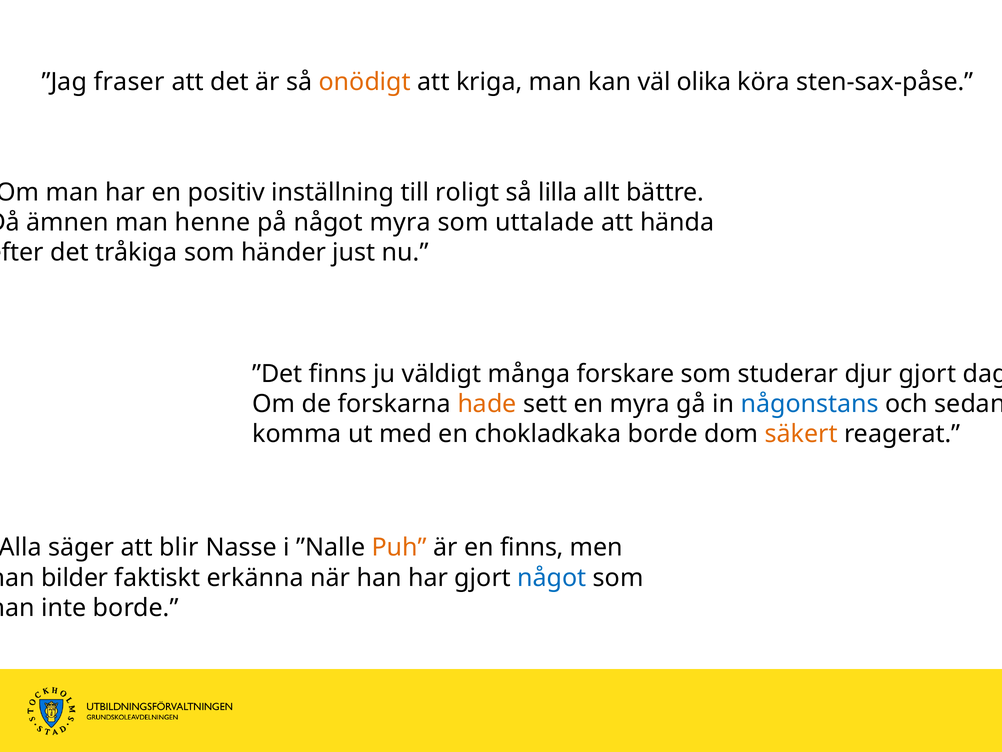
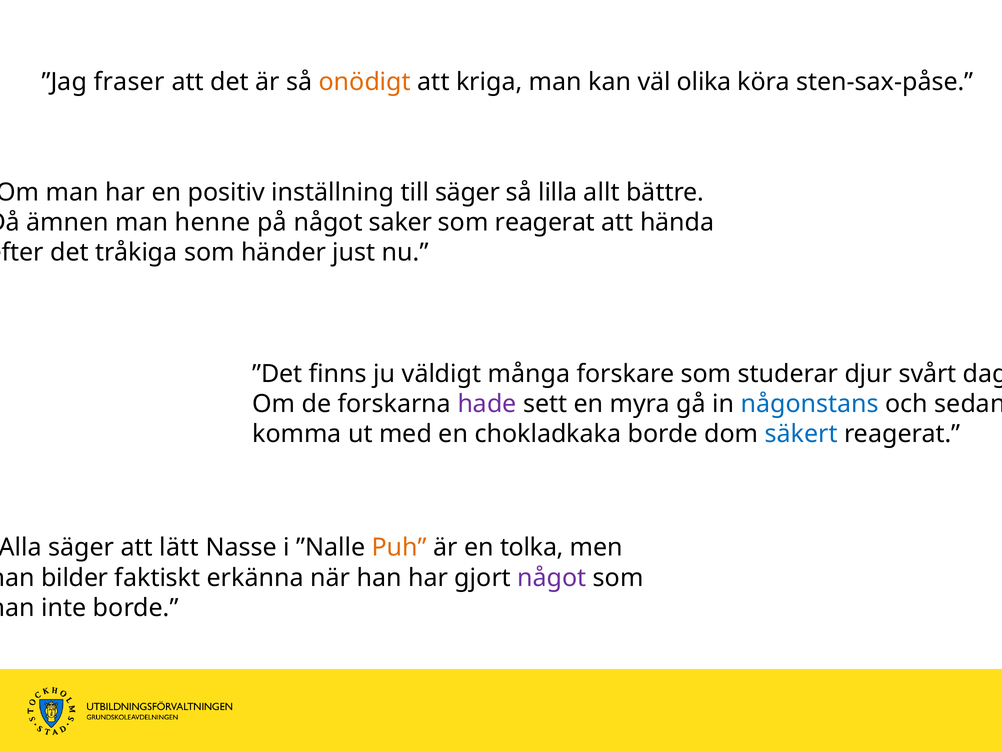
till roligt: roligt -> säger
något myra: myra -> saker
som uttalade: uttalade -> reagerat
djur gjort: gjort -> svårt
hade colour: orange -> purple
säkert colour: orange -> blue
blir: blir -> lätt
en finns: finns -> tolka
något at (552, 577) colour: blue -> purple
